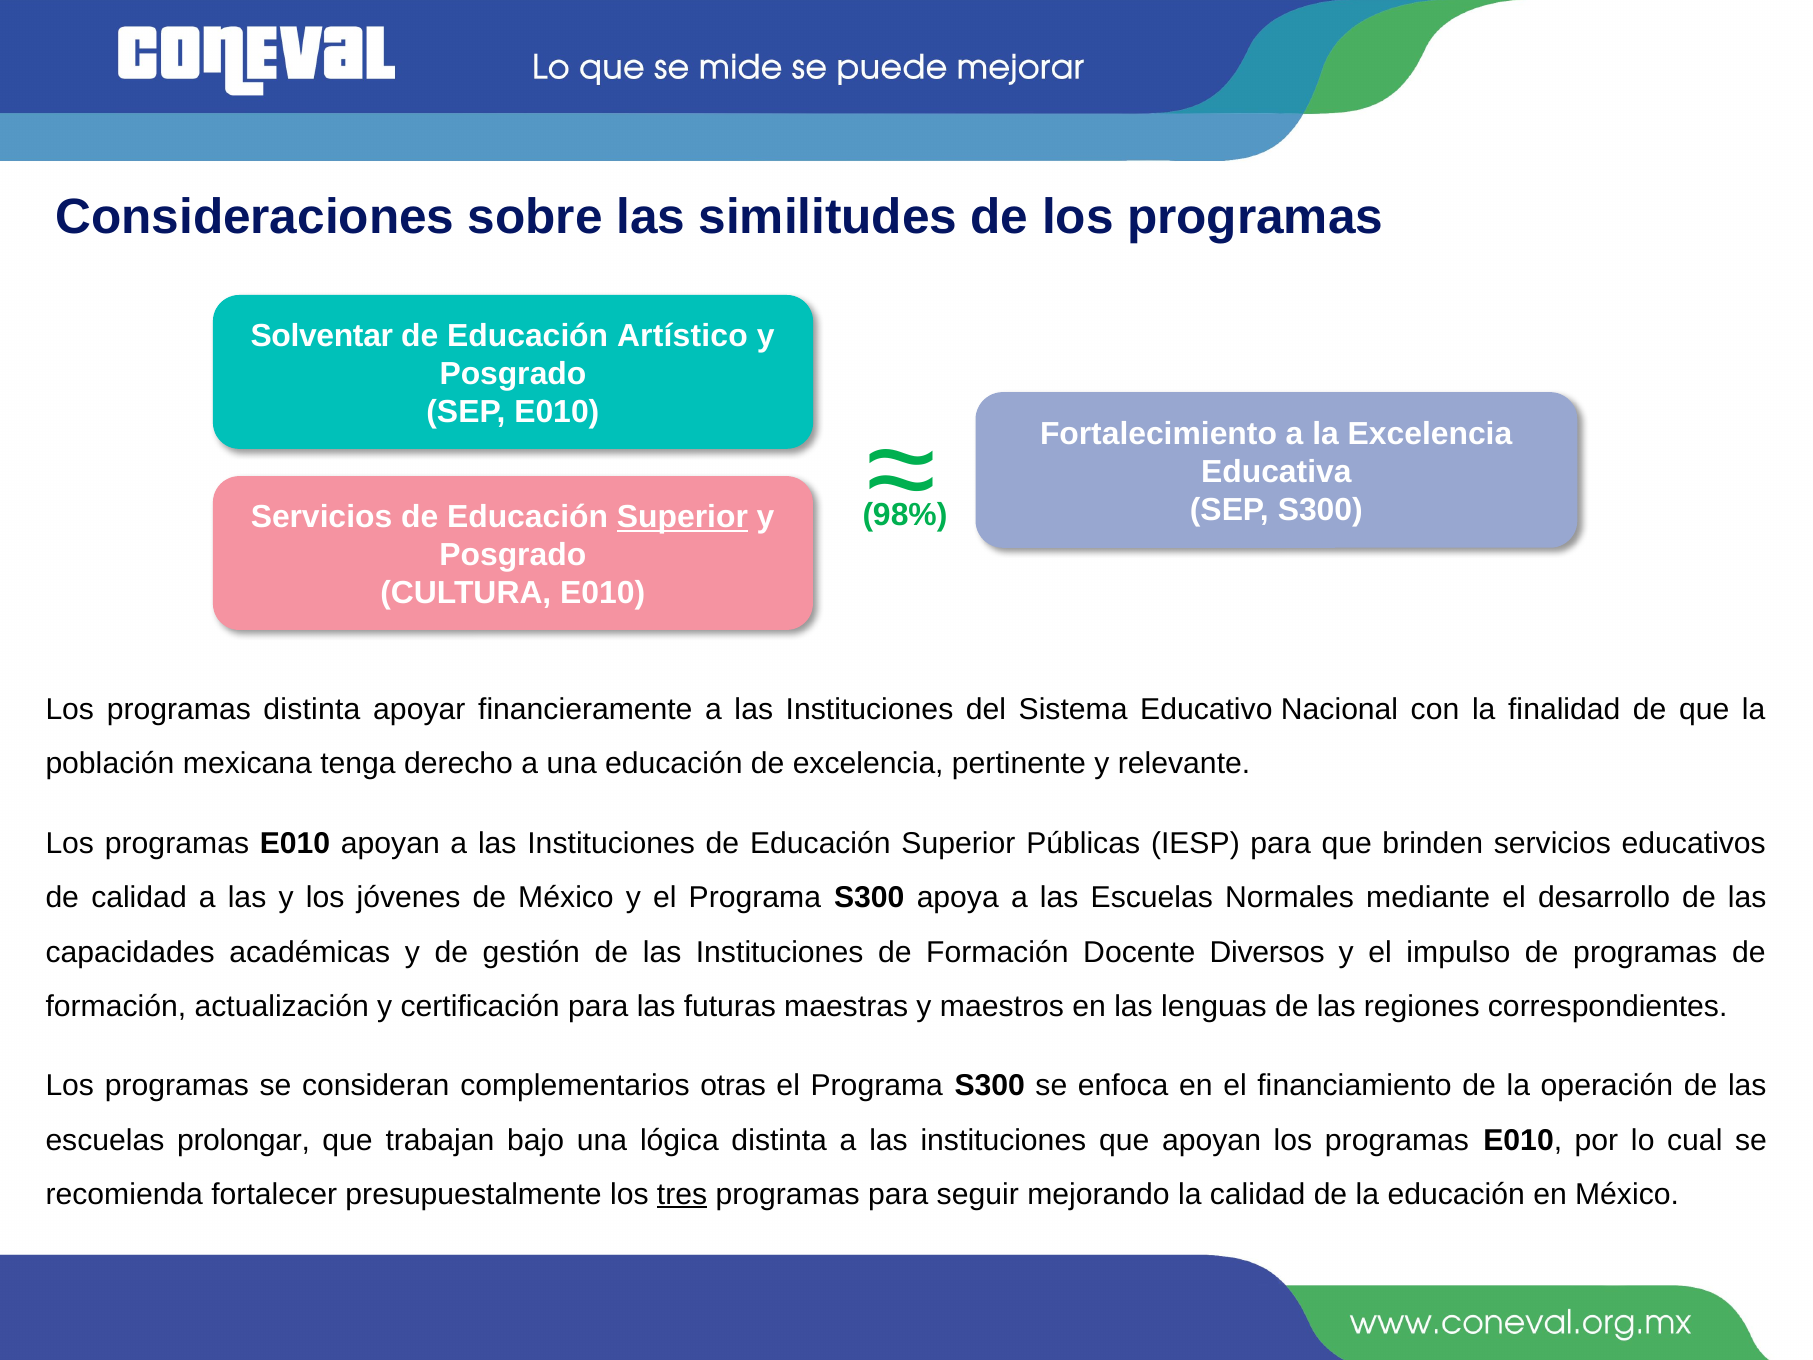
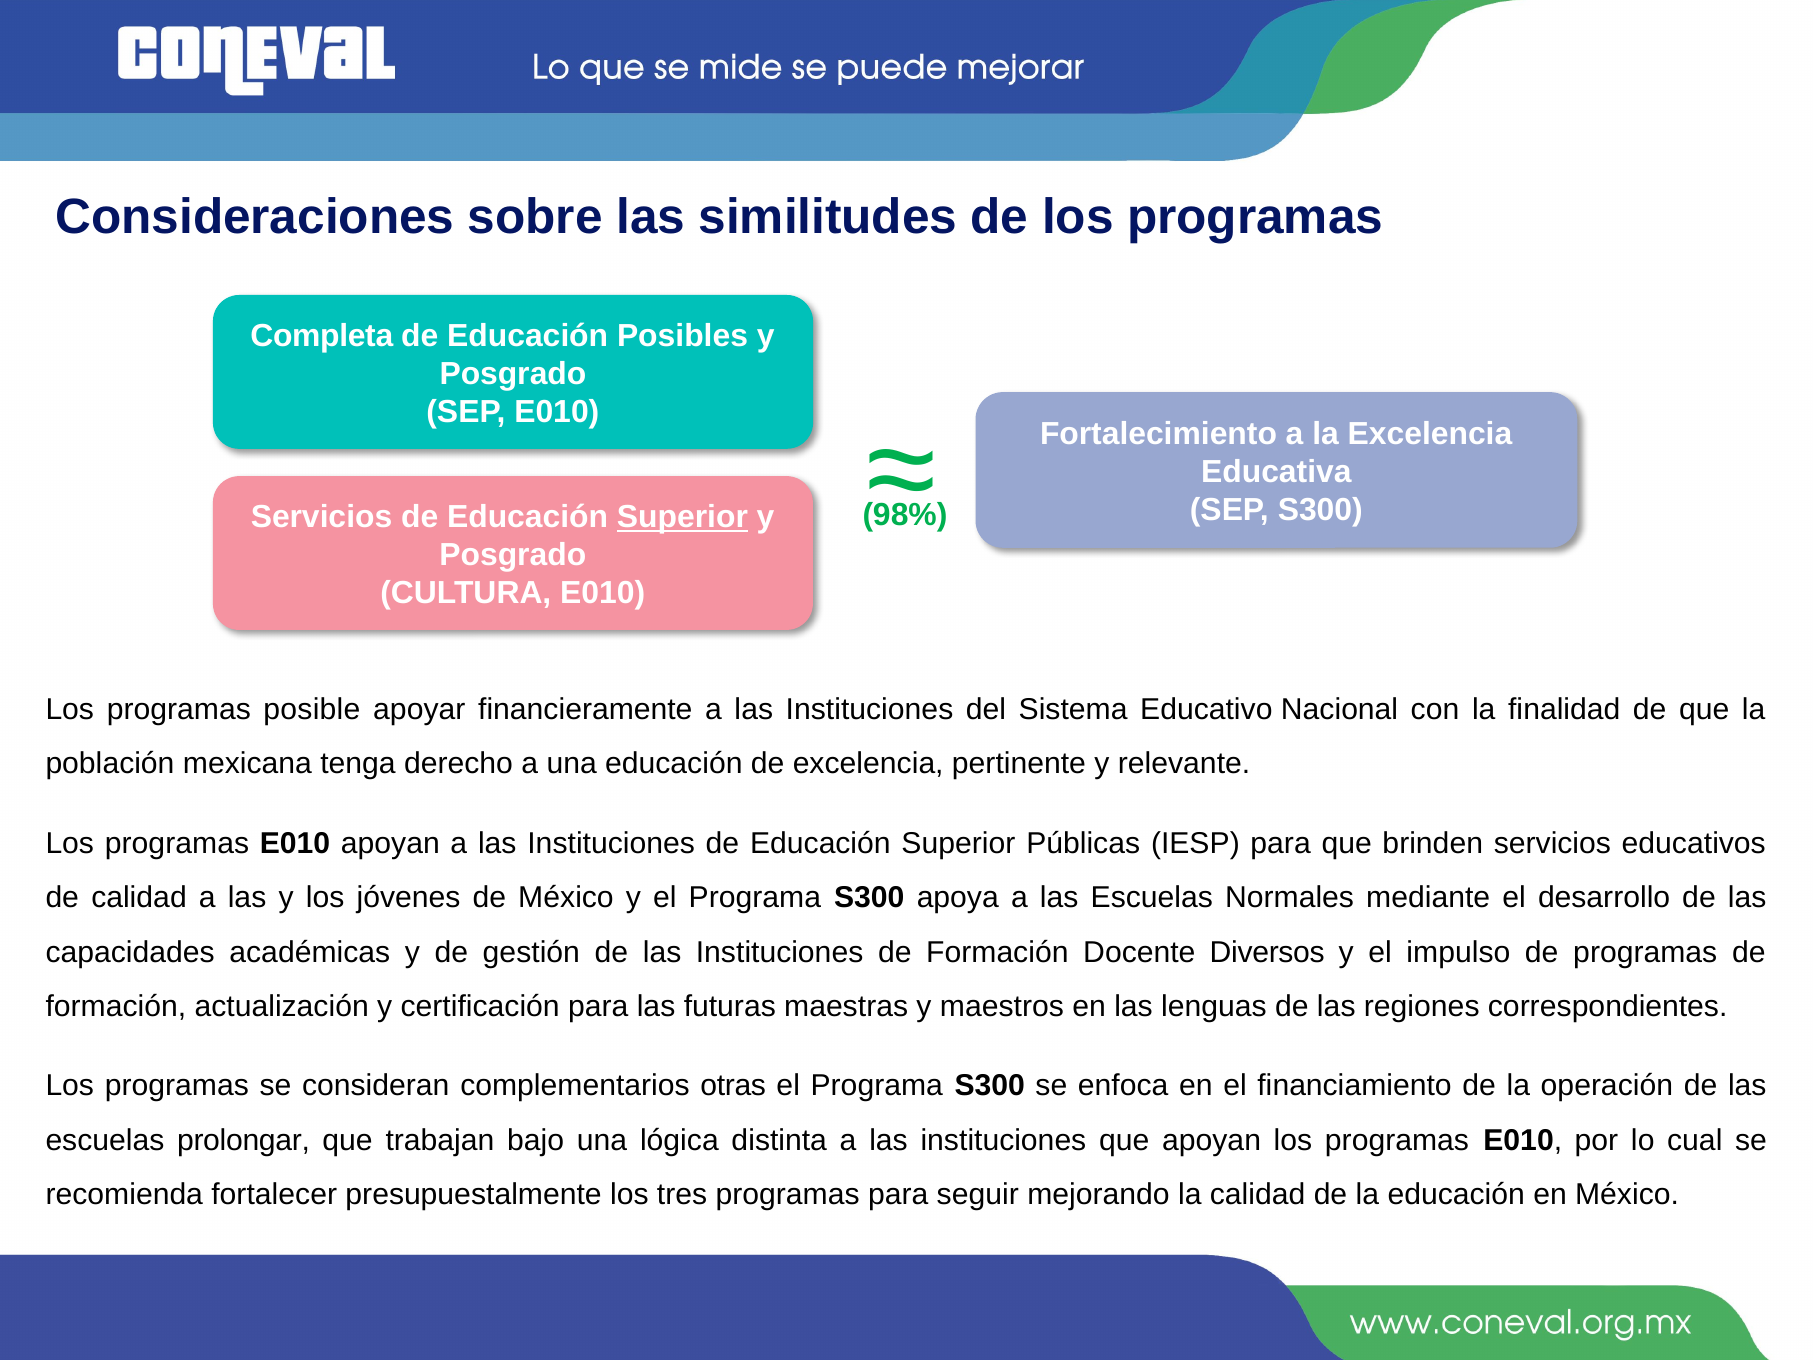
Solventar: Solventar -> Completa
Artístico: Artístico -> Posibles
programas distinta: distinta -> posible
tres underline: present -> none
